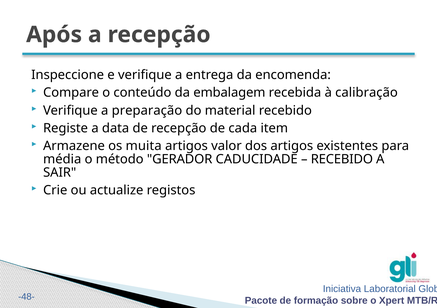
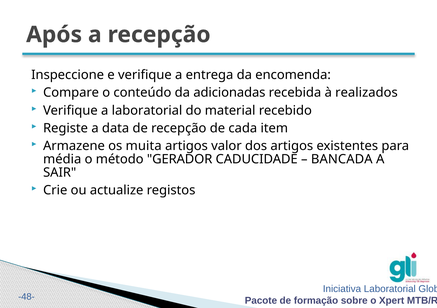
embalagem: embalagem -> adicionadas
calibração: calibração -> realizados
a preparação: preparação -> laboratorial
RECEBIDO at (342, 159): RECEBIDO -> BANCADA
